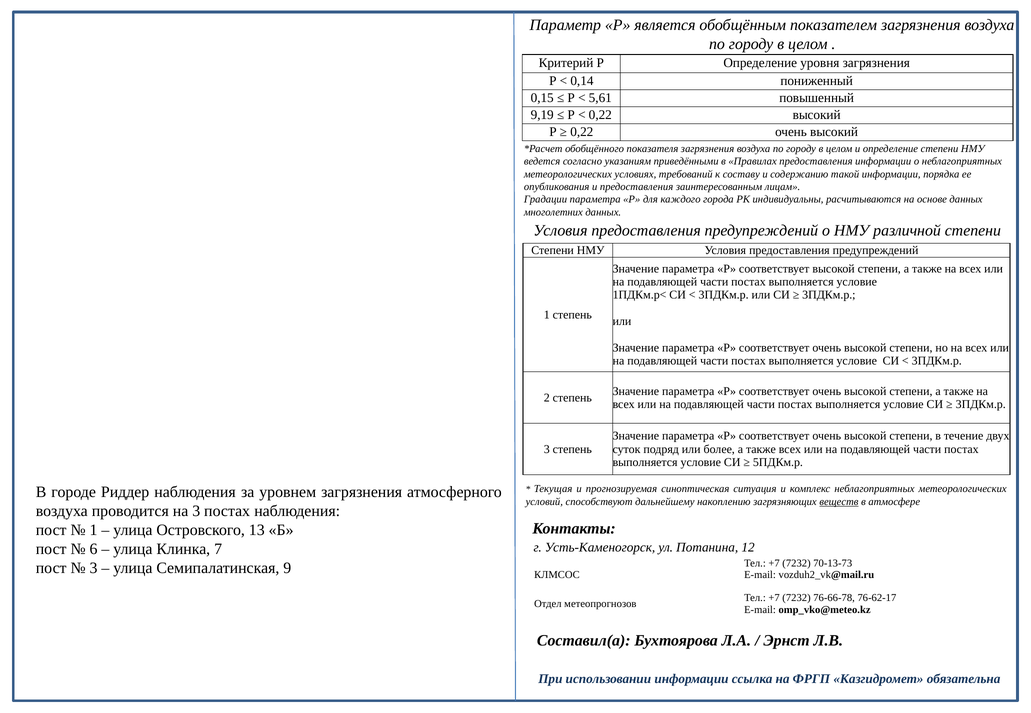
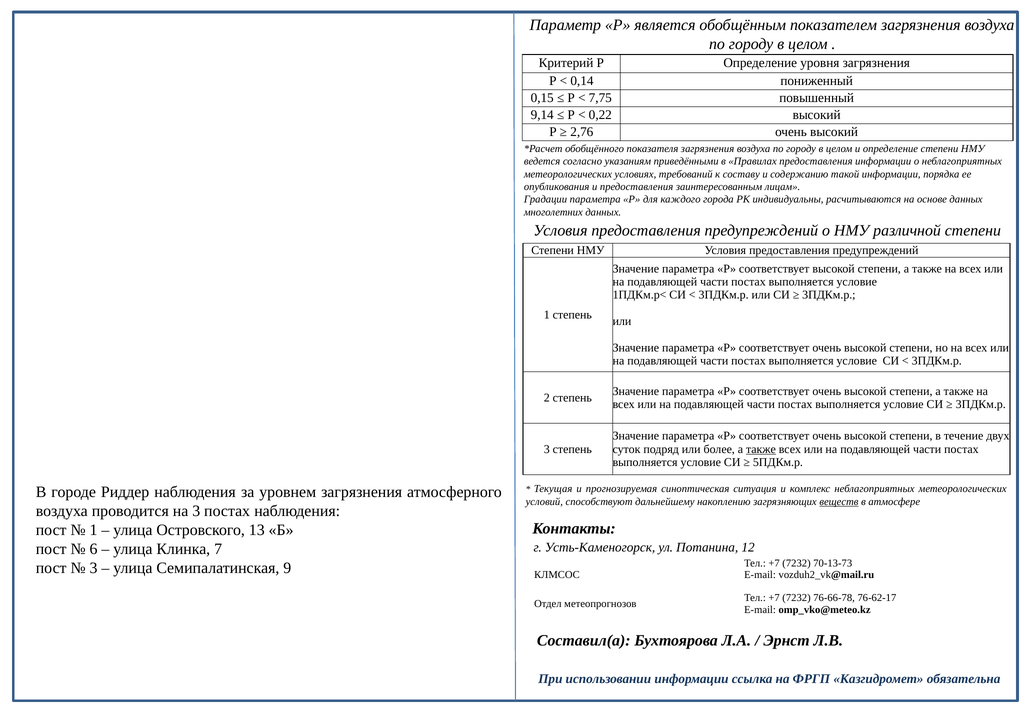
5,61: 5,61 -> 7,75
9,19: 9,19 -> 9,14
0,22 at (582, 132): 0,22 -> 2,76
также at (761, 450) underline: none -> present
